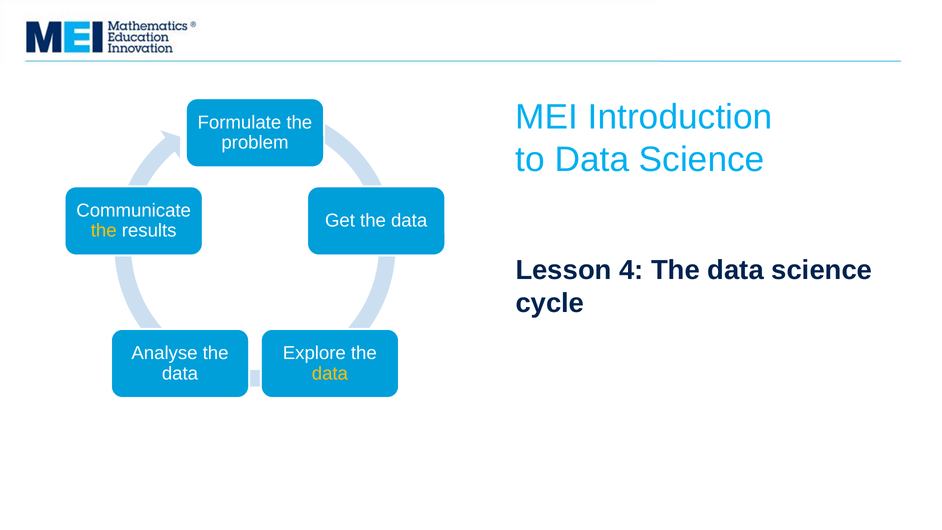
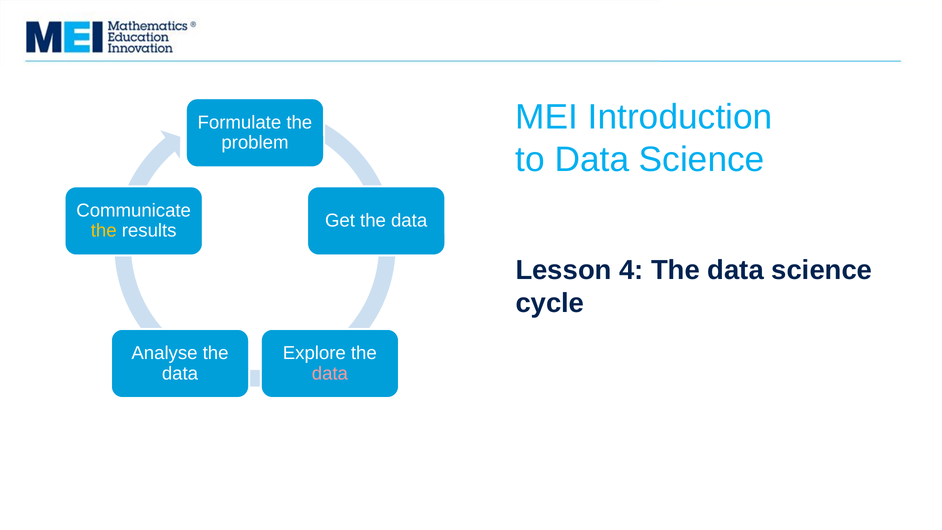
data at (330, 373) colour: yellow -> pink
